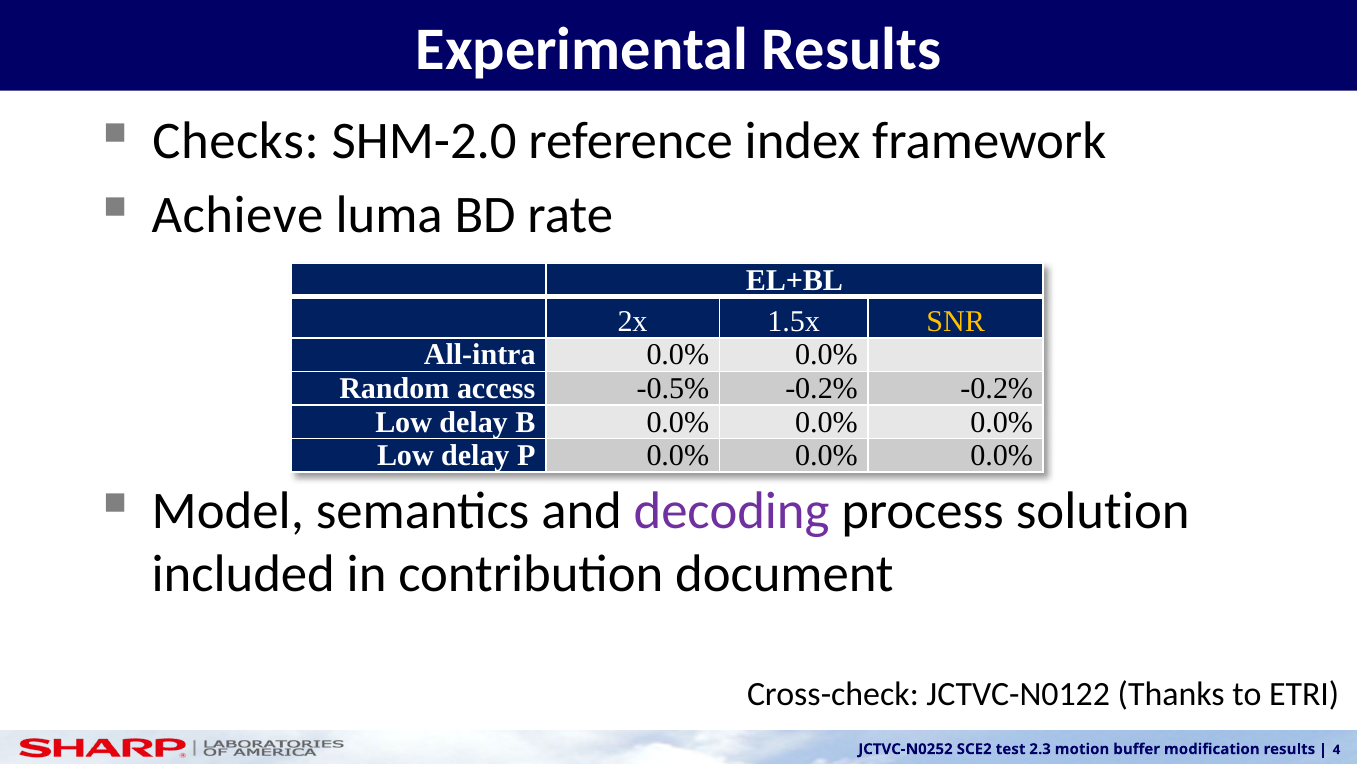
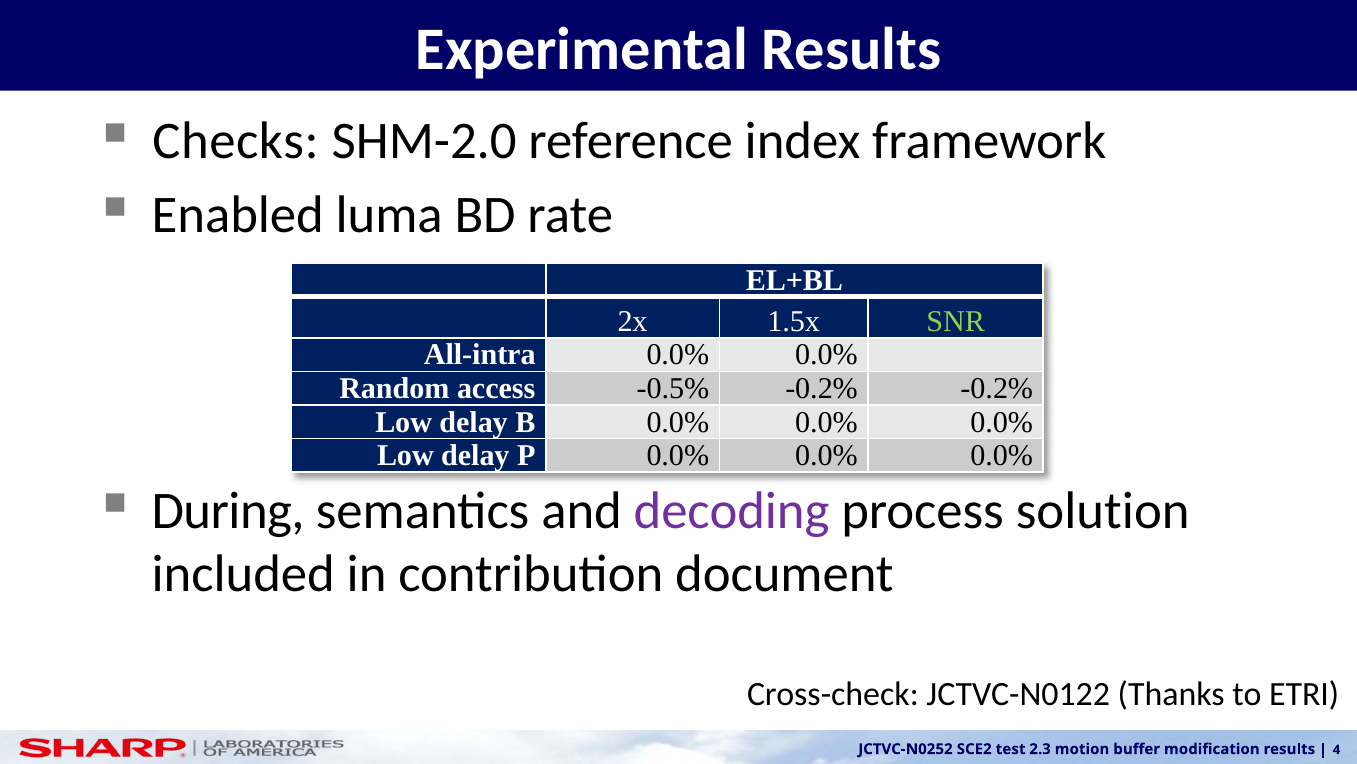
Achieve: Achieve -> Enabled
SNR colour: yellow -> light green
Model: Model -> During
